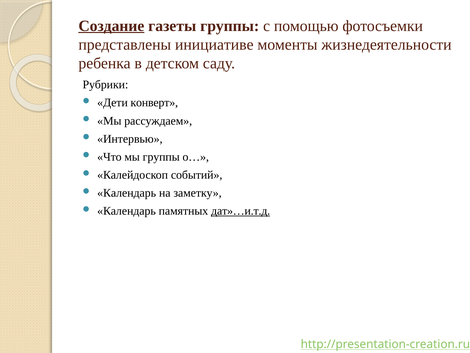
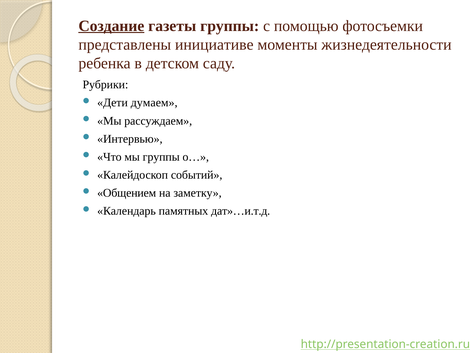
конверт: конверт -> думаем
Календарь at (127, 193): Календарь -> Общением
дат»…и.т.д underline: present -> none
